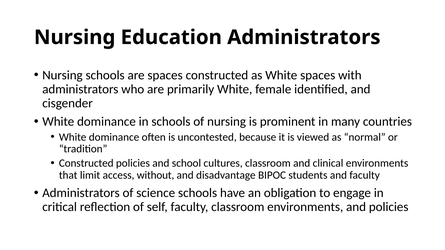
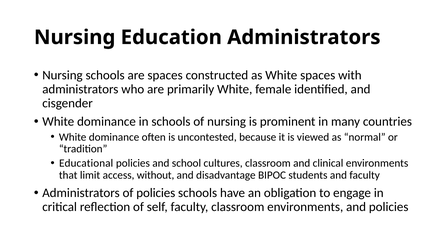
Constructed at (86, 164): Constructed -> Educational
of science: science -> policies
